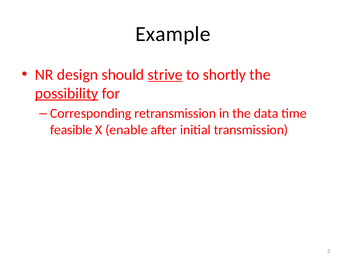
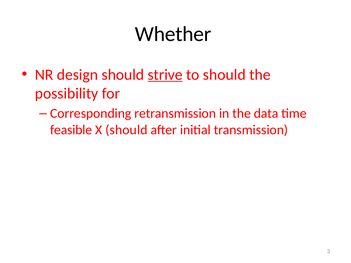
Example: Example -> Whether
to shortly: shortly -> should
possibility underline: present -> none
X enable: enable -> should
